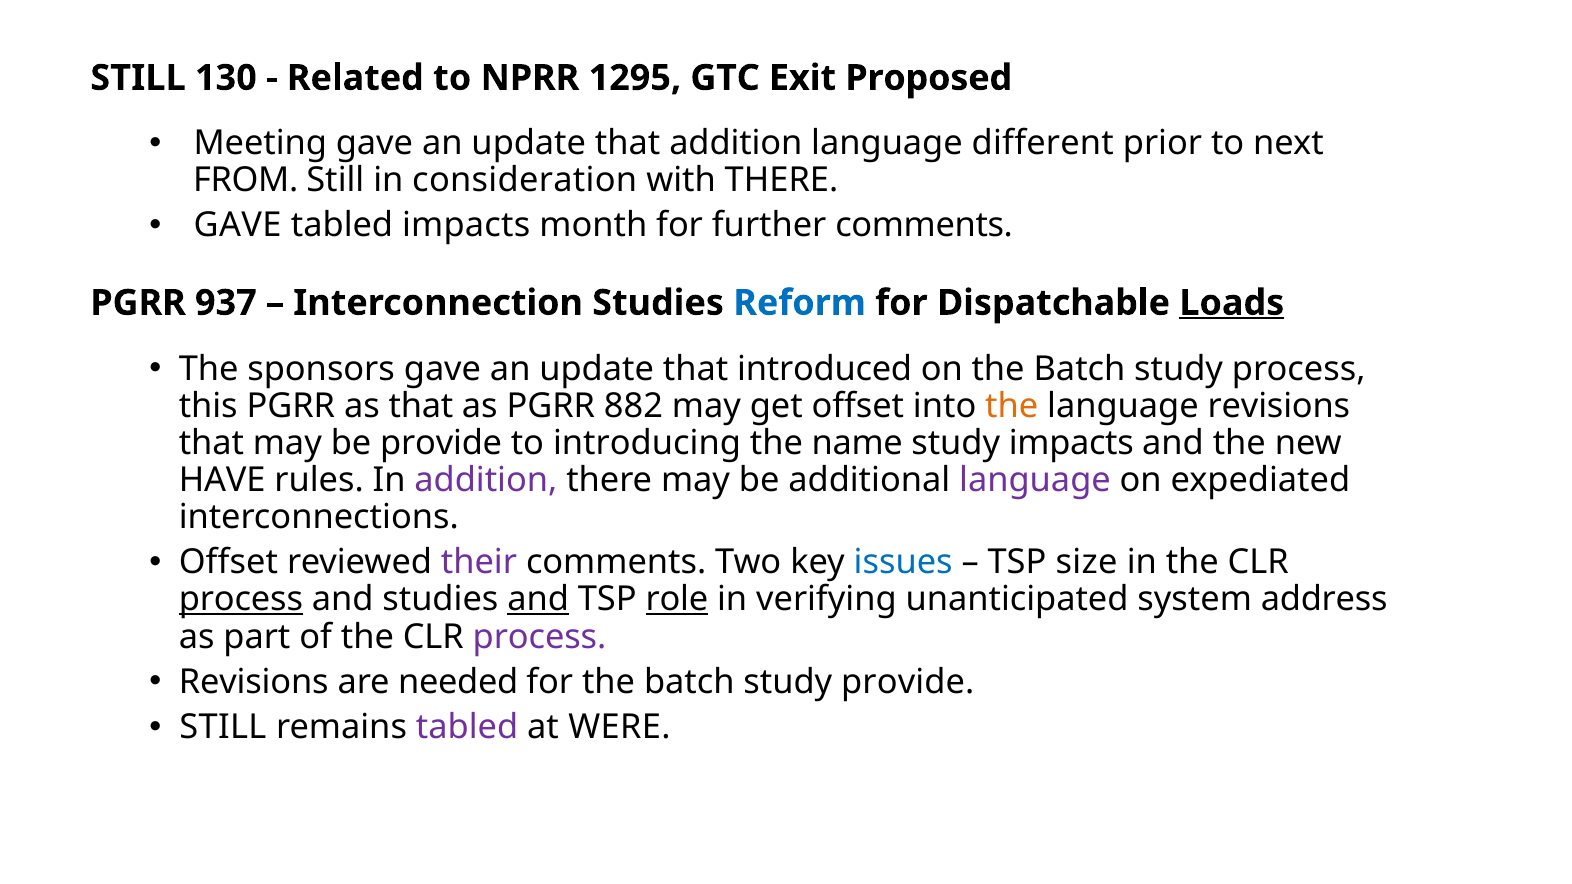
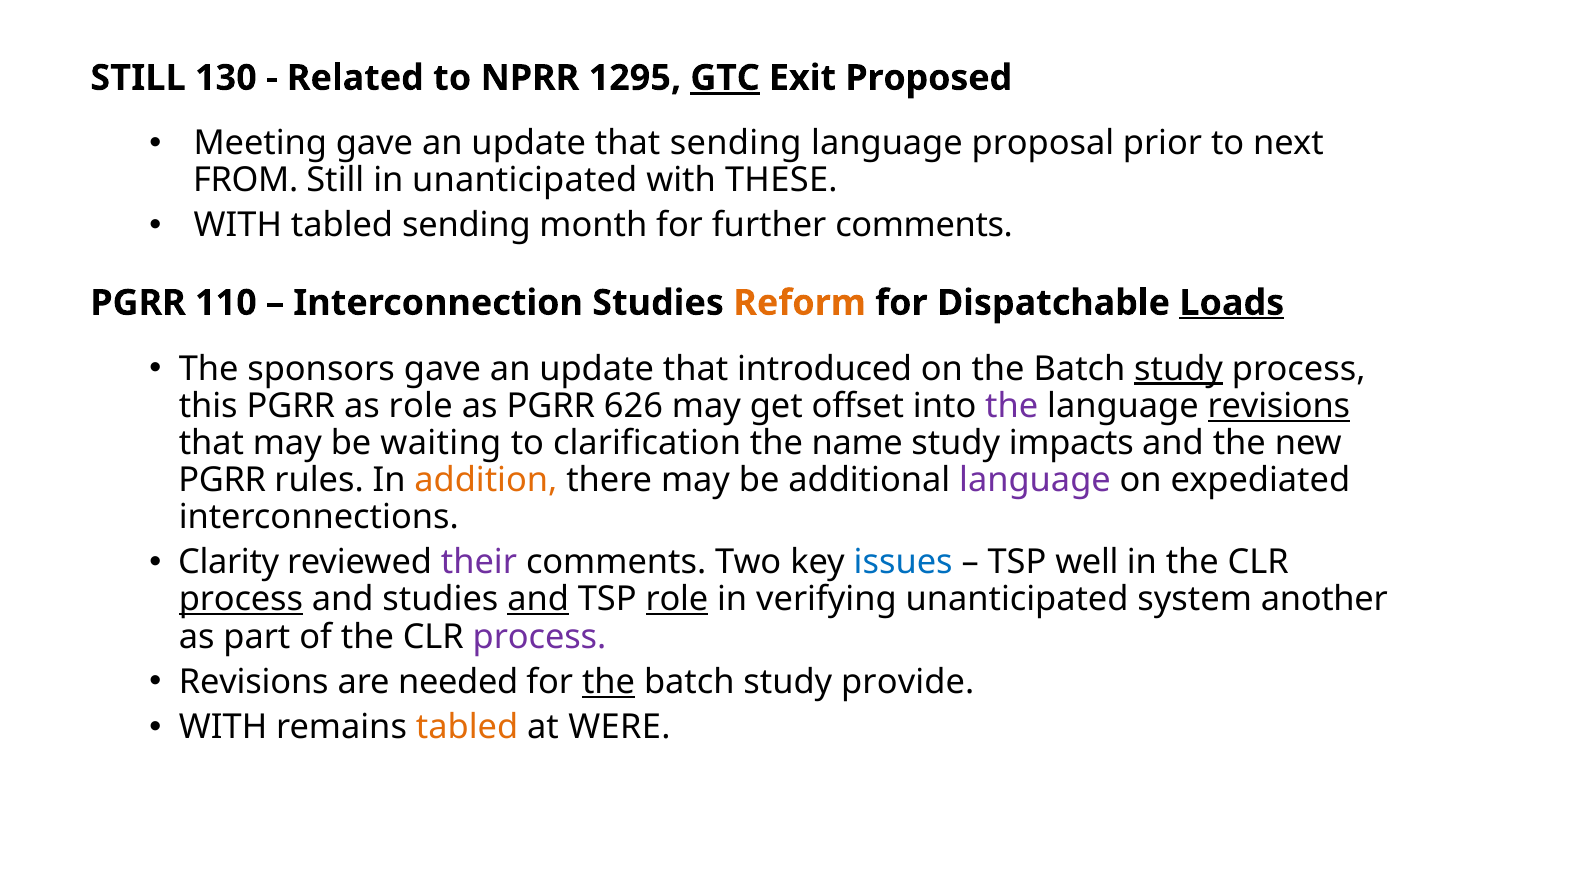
GTC underline: none -> present
that addition: addition -> sending
different: different -> proposal
in consideration: consideration -> unanticipated
with THERE: THERE -> THESE
GAVE at (238, 226): GAVE -> WITH
tabled impacts: impacts -> sending
937: 937 -> 110
Reform colour: blue -> orange
study at (1179, 369) underline: none -> present
as that: that -> role
882: 882 -> 626
the at (1012, 406) colour: orange -> purple
revisions at (1279, 406) underline: none -> present
be provide: provide -> waiting
introducing: introducing -> clarification
HAVE at (222, 480): HAVE -> PGRR
addition at (486, 480) colour: purple -> orange
Offset at (228, 563): Offset -> Clarity
size: size -> well
address: address -> another
the at (609, 682) underline: none -> present
STILL at (223, 728): STILL -> WITH
tabled at (467, 728) colour: purple -> orange
